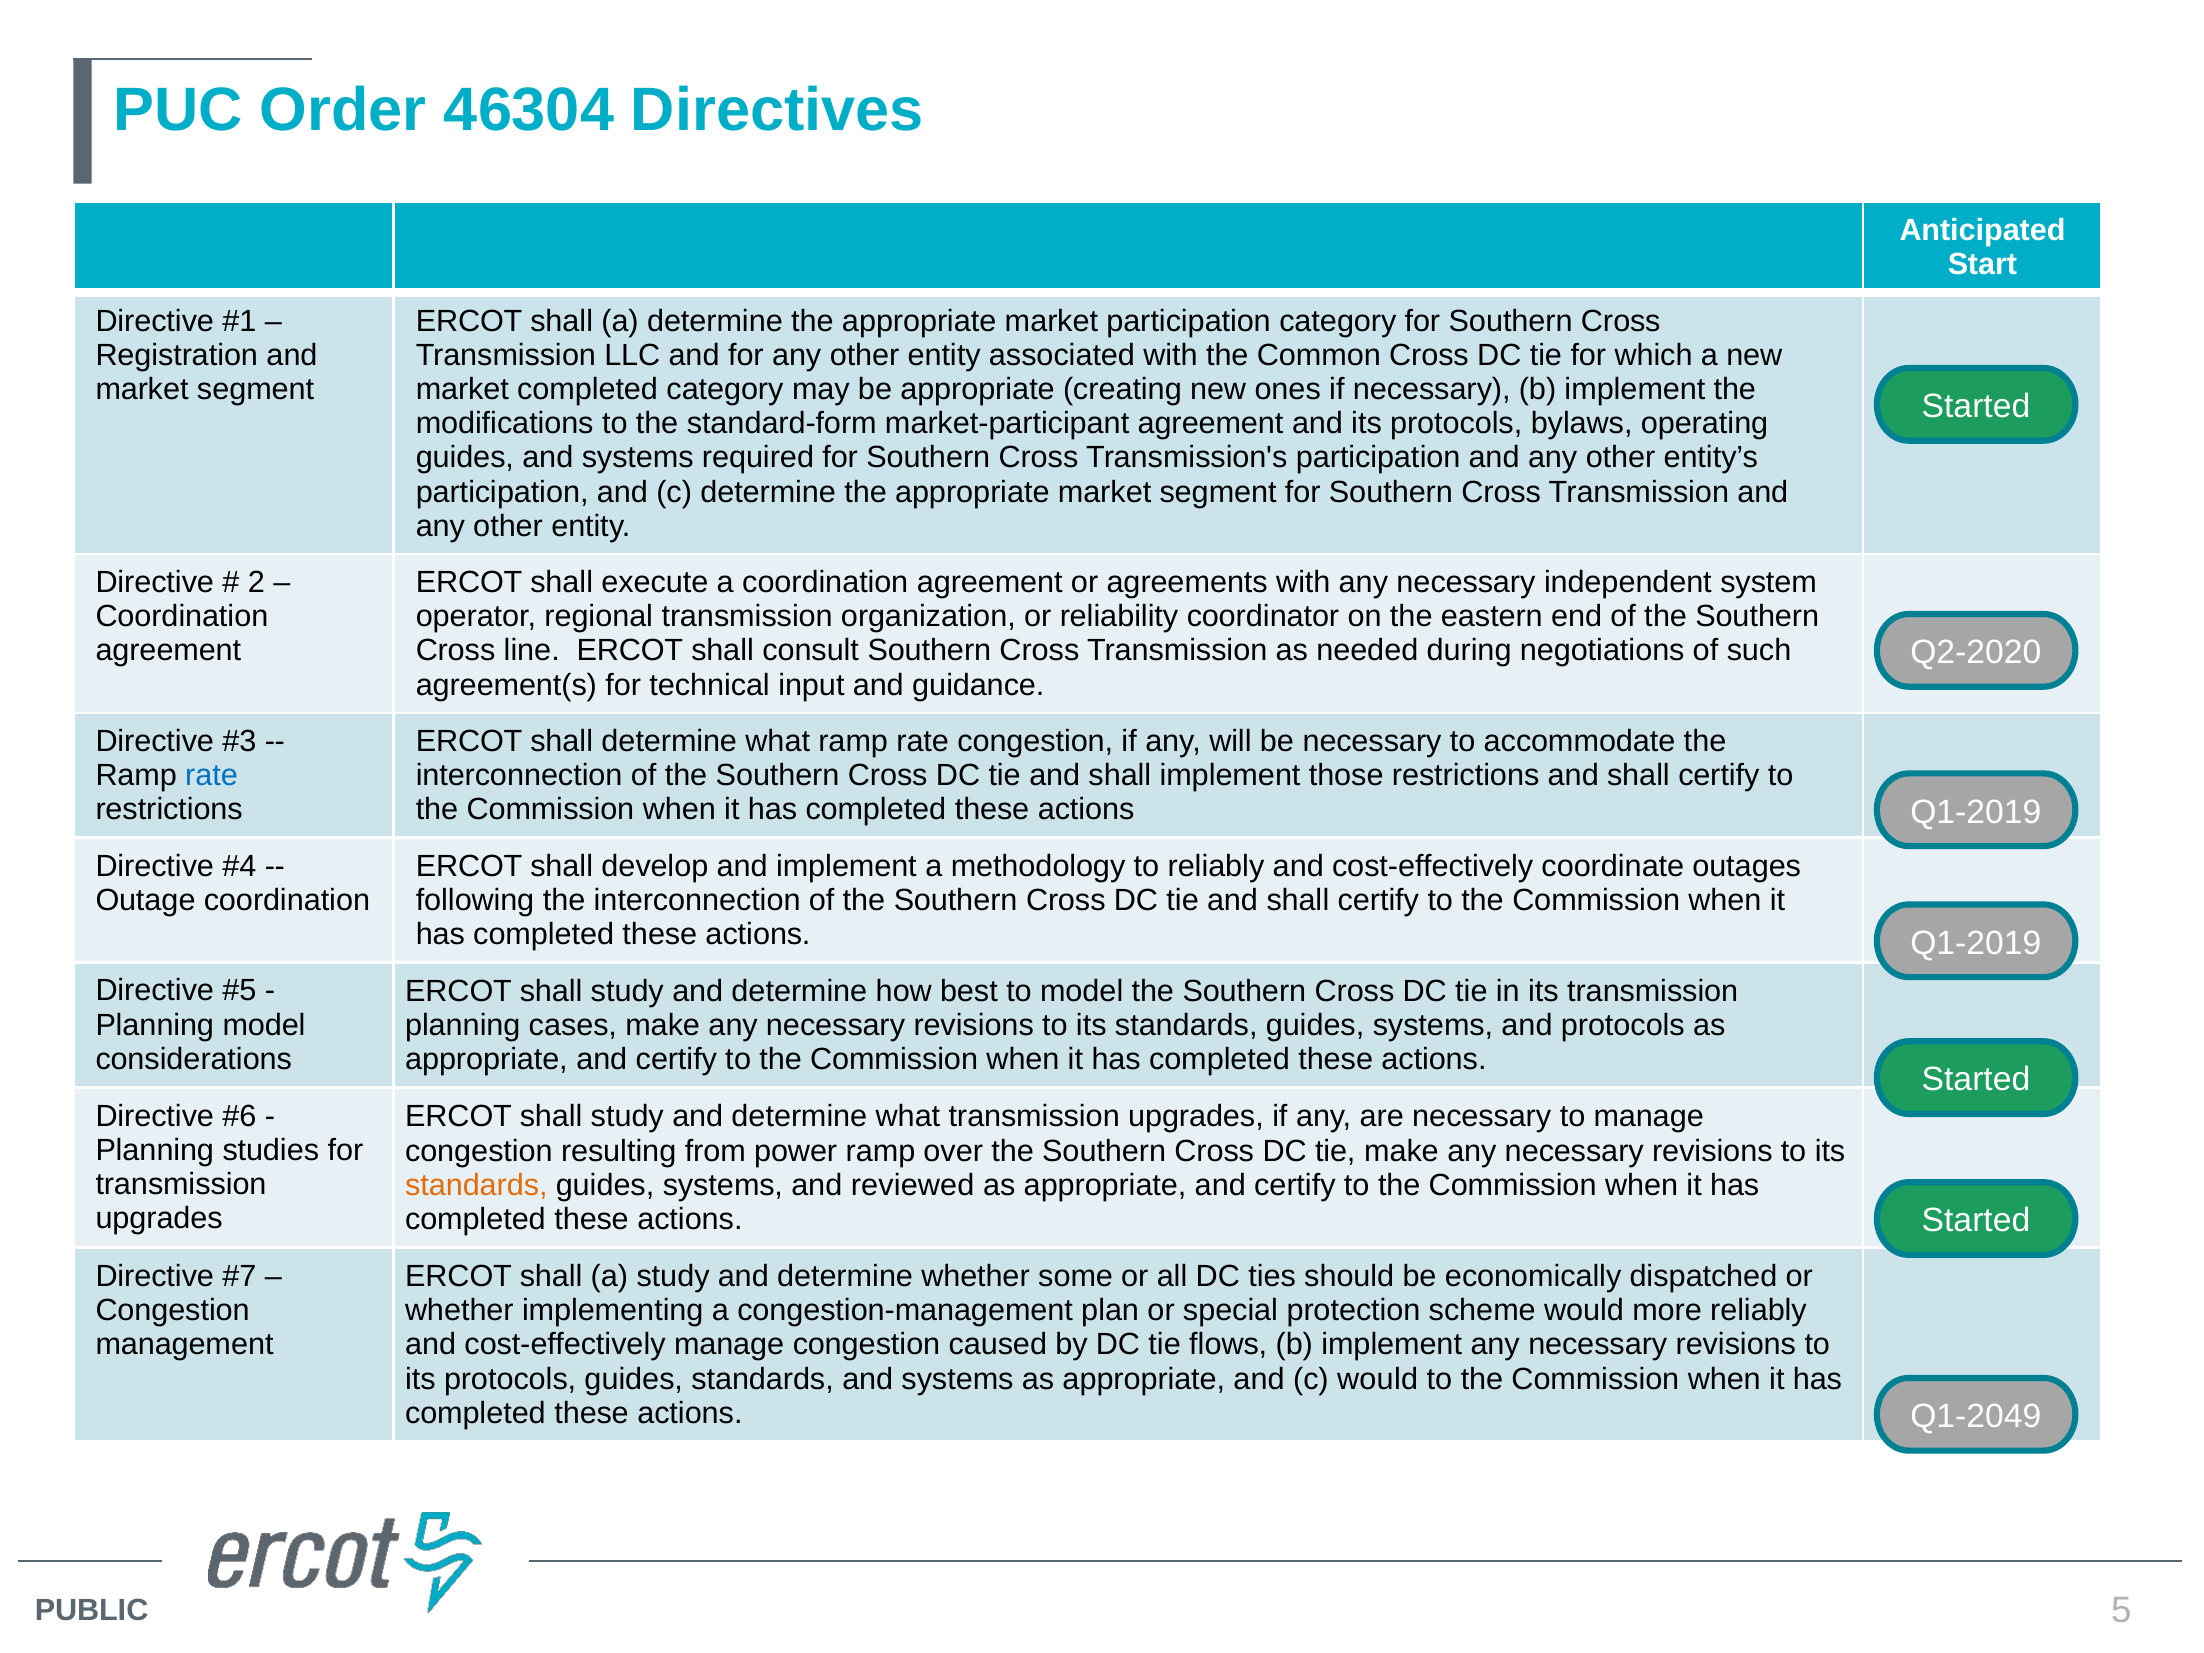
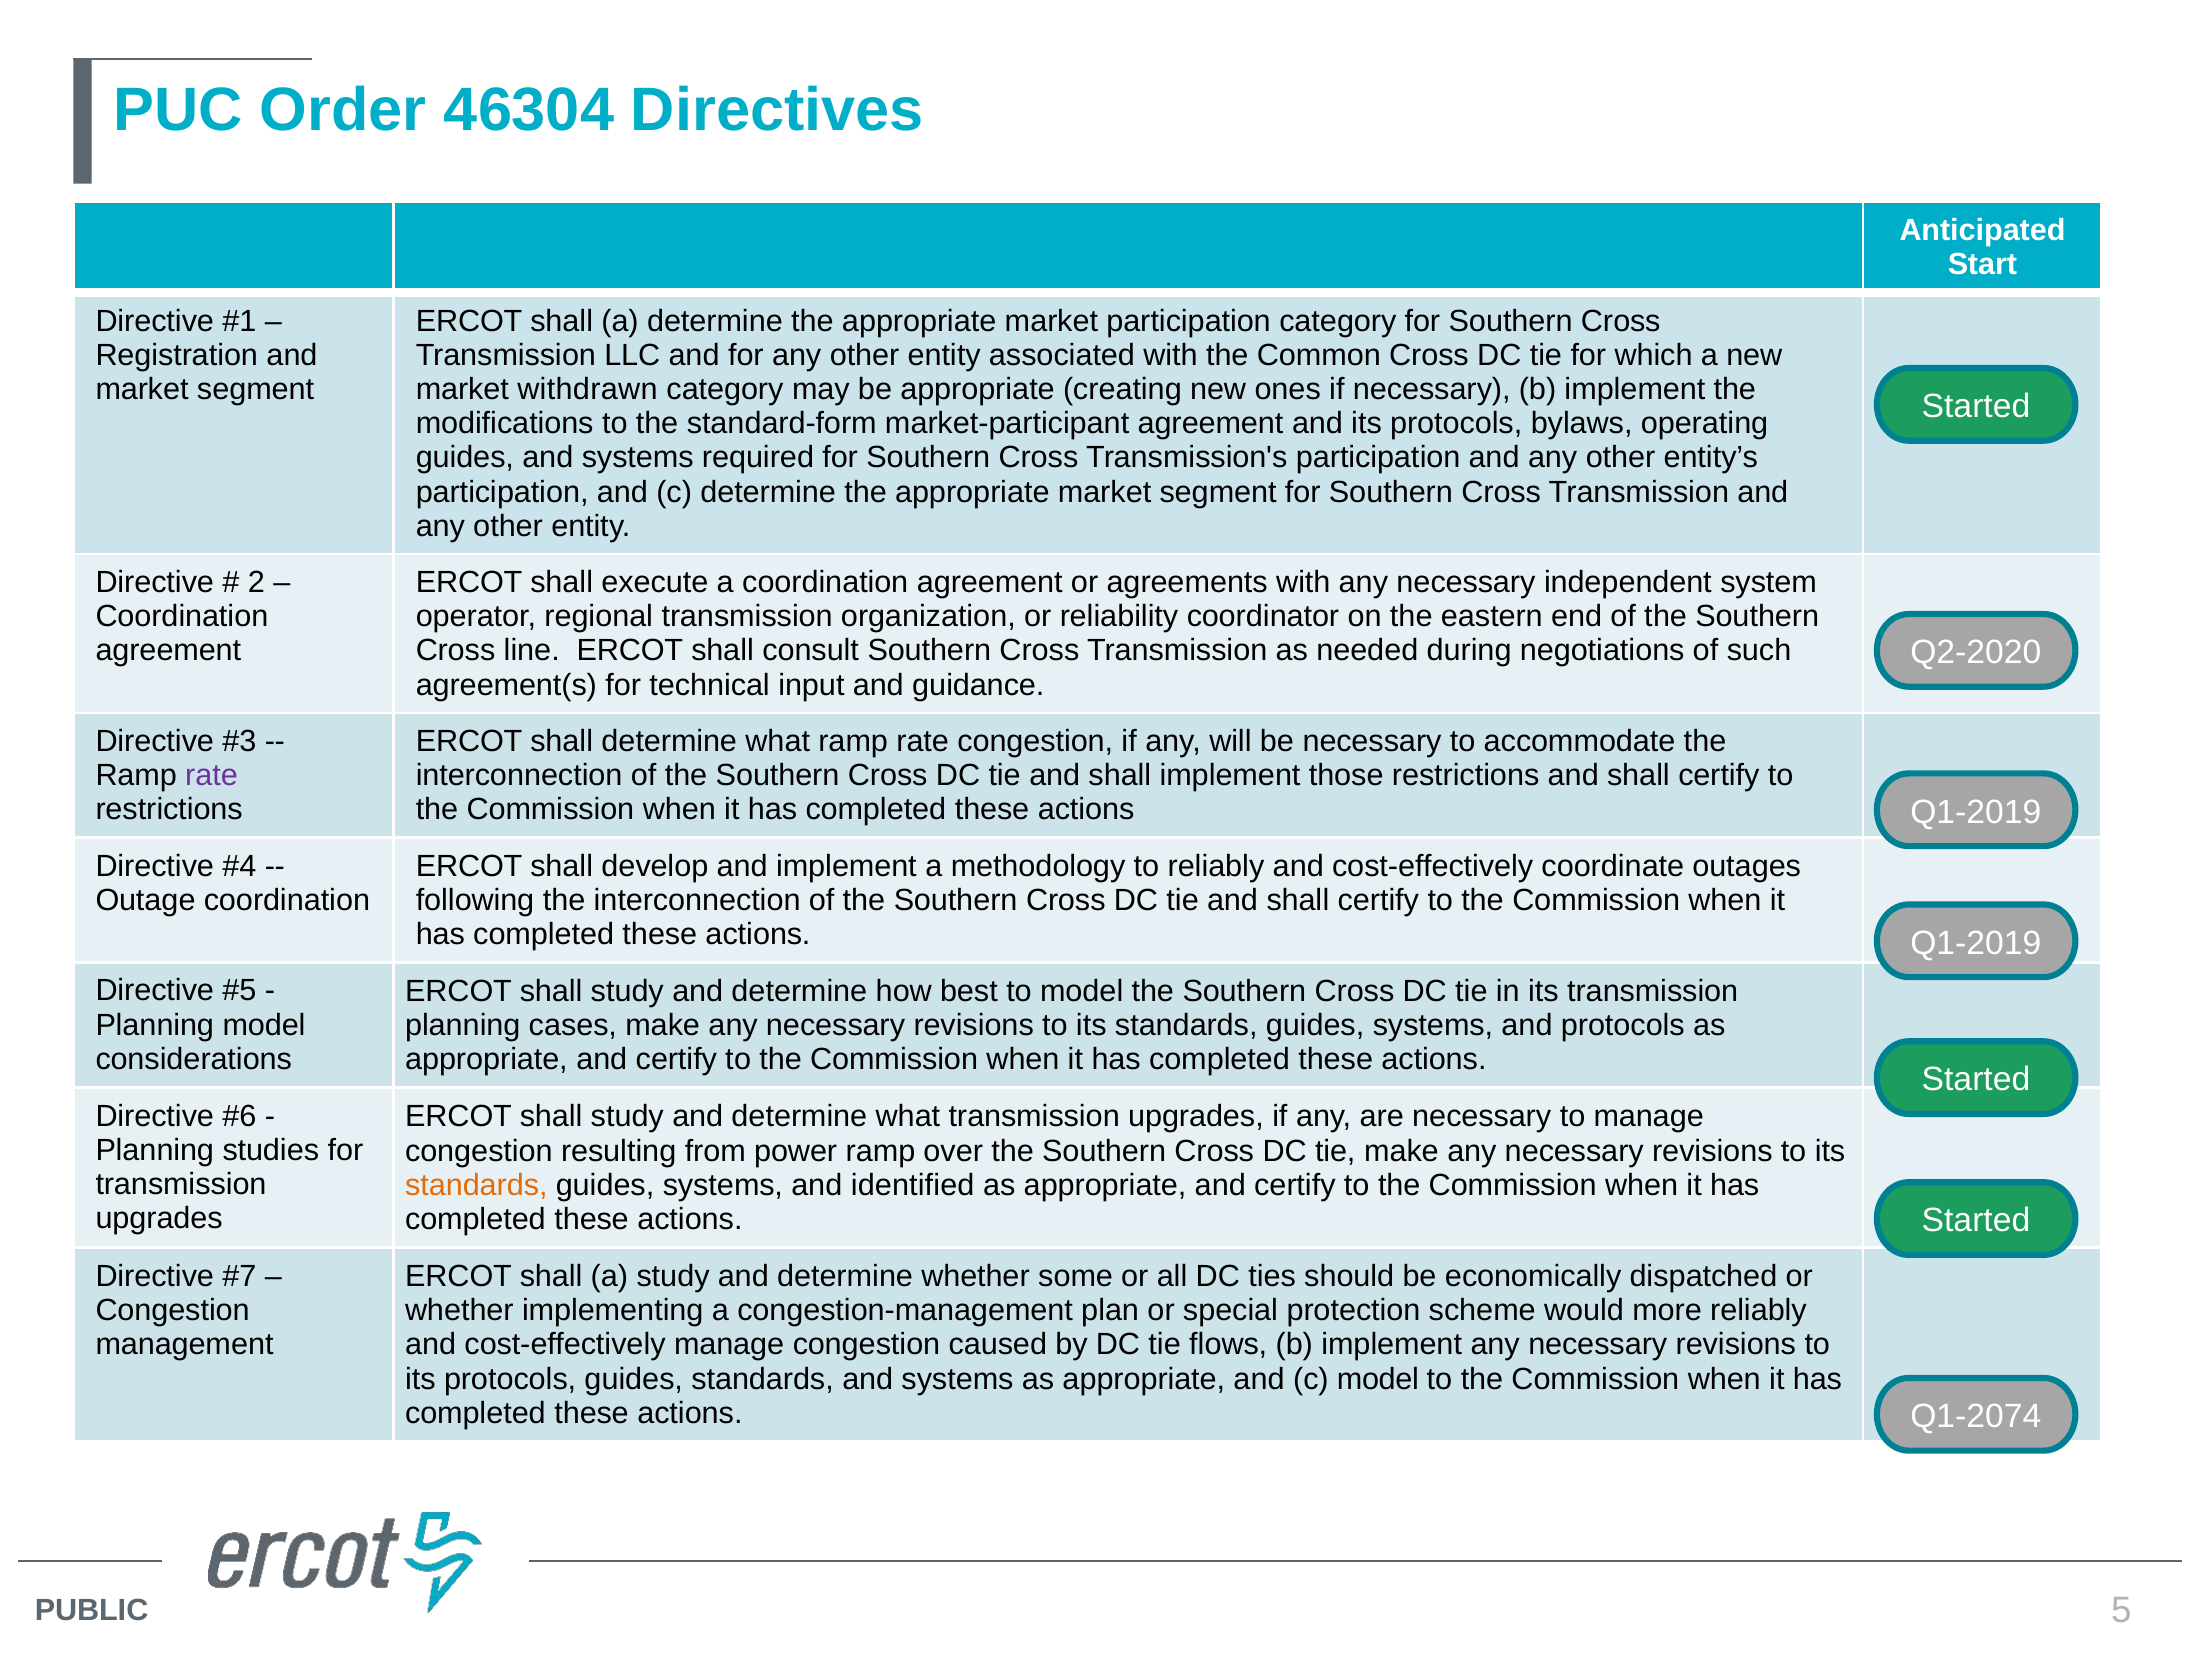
market completed: completed -> withdrawn
rate at (212, 776) colour: blue -> purple
reviewed: reviewed -> identified
c would: would -> model
Q1-2049: Q1-2049 -> Q1-2074
